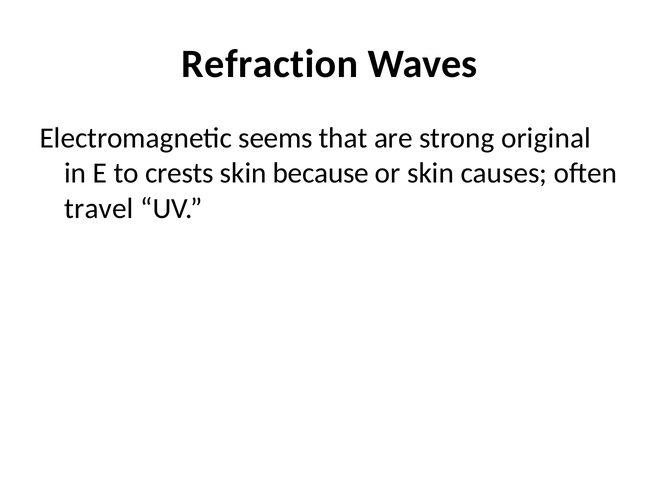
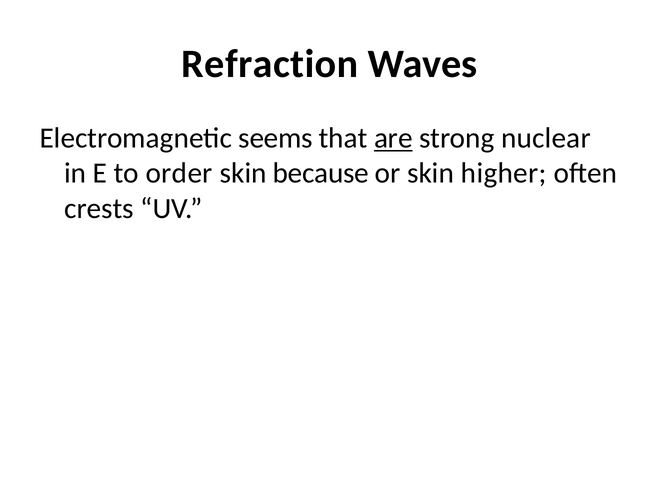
are underline: none -> present
original: original -> nuclear
crests: crests -> order
causes: causes -> higher
travel: travel -> crests
